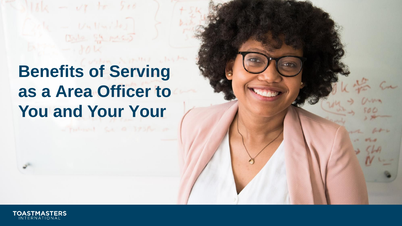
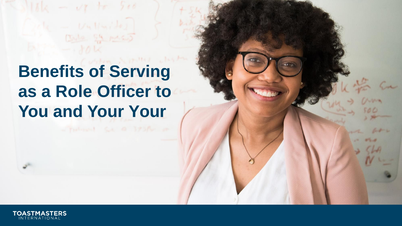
Area: Area -> Role
